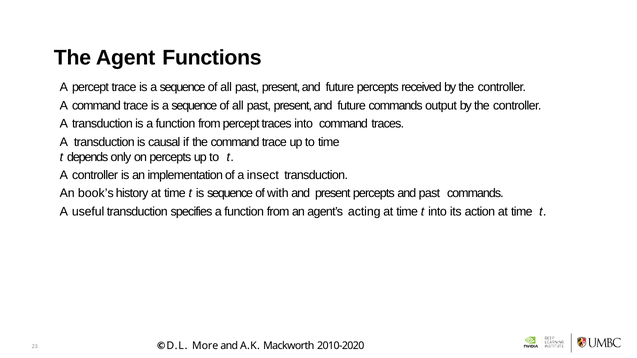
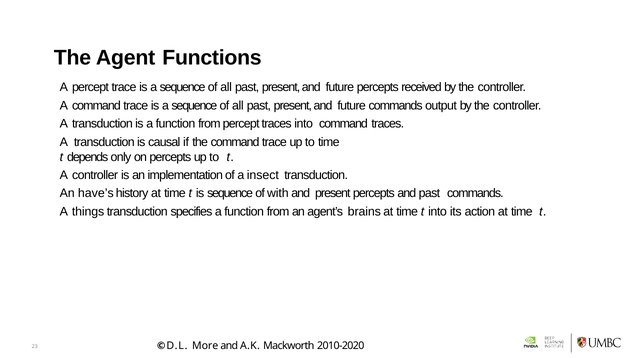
book’s: book’s -> have’s
useful: useful -> things
acting: acting -> brains
